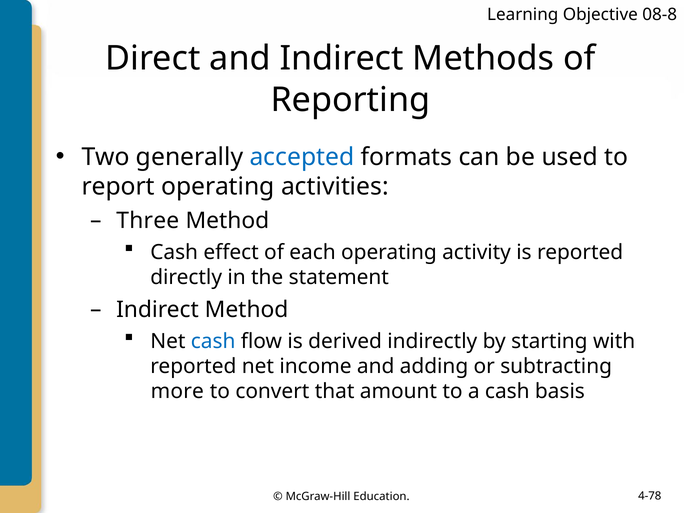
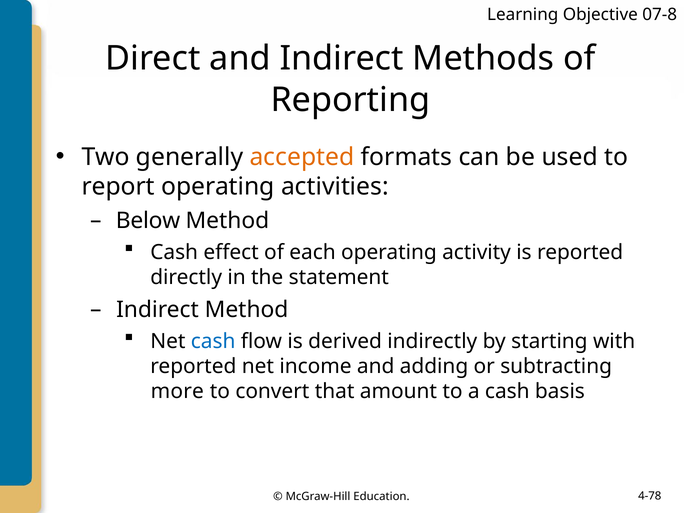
08-8: 08-8 -> 07-8
accepted colour: blue -> orange
Three: Three -> Below
